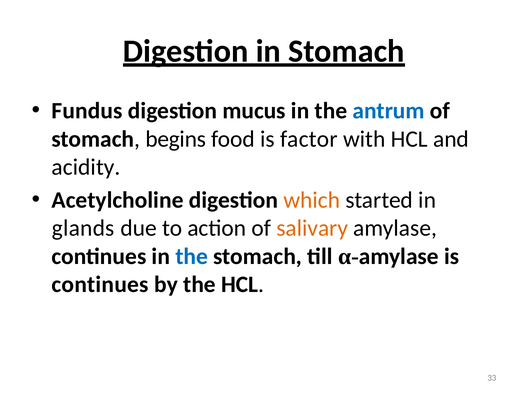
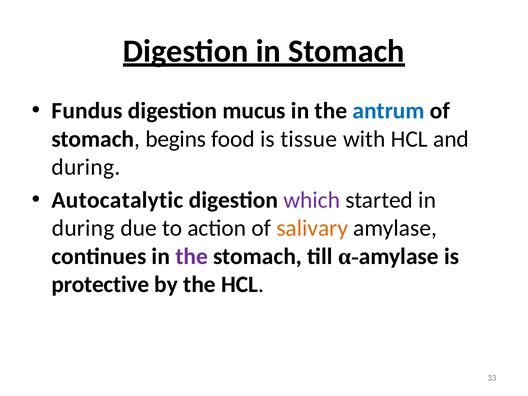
factor: factor -> tissue
acidity at (86, 167): acidity -> during
Acetylcholine: Acetylcholine -> Autocatalytic
which colour: orange -> purple
glands at (83, 228): glands -> during
the at (192, 256) colour: blue -> purple
continues at (100, 284): continues -> protective
